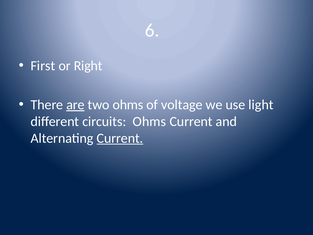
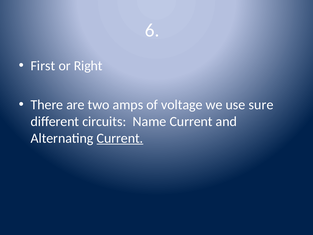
are underline: present -> none
two ohms: ohms -> amps
light: light -> sure
circuits Ohms: Ohms -> Name
